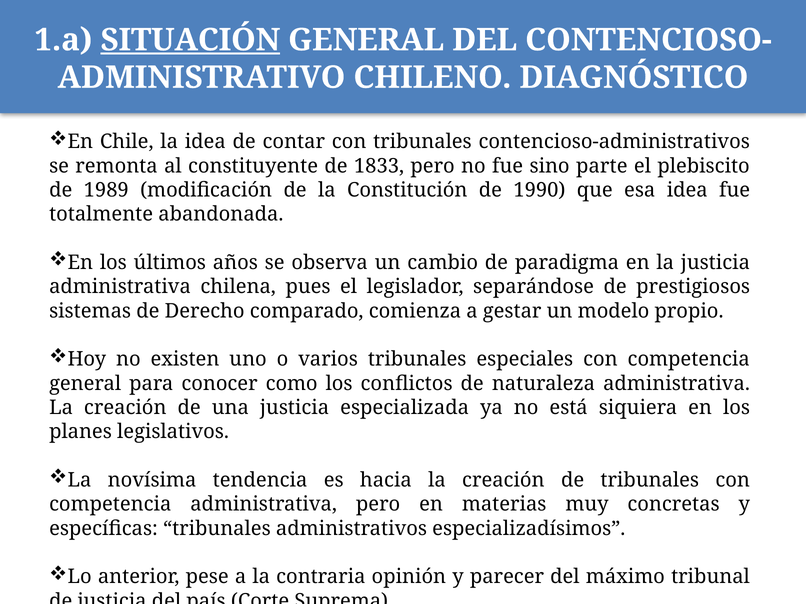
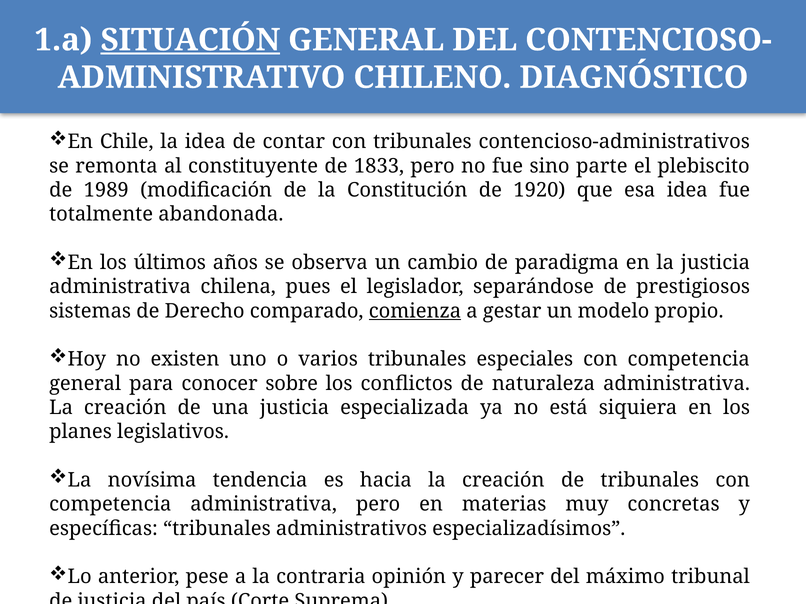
1990: 1990 -> 1920
comienza underline: none -> present
como: como -> sobre
